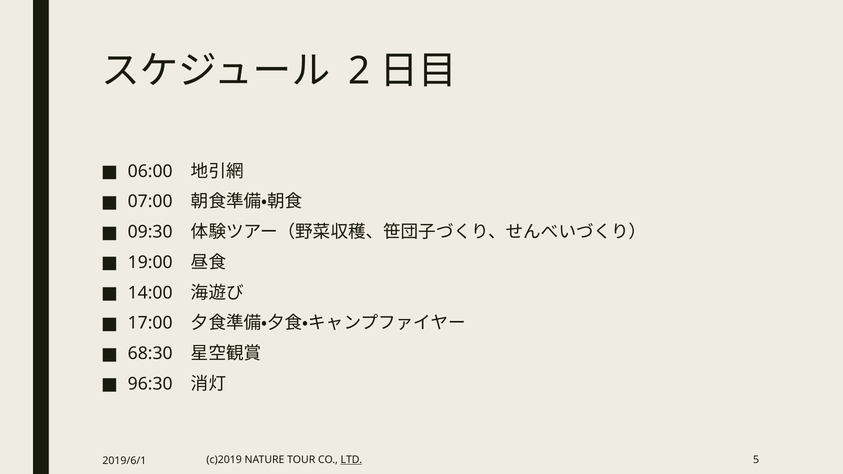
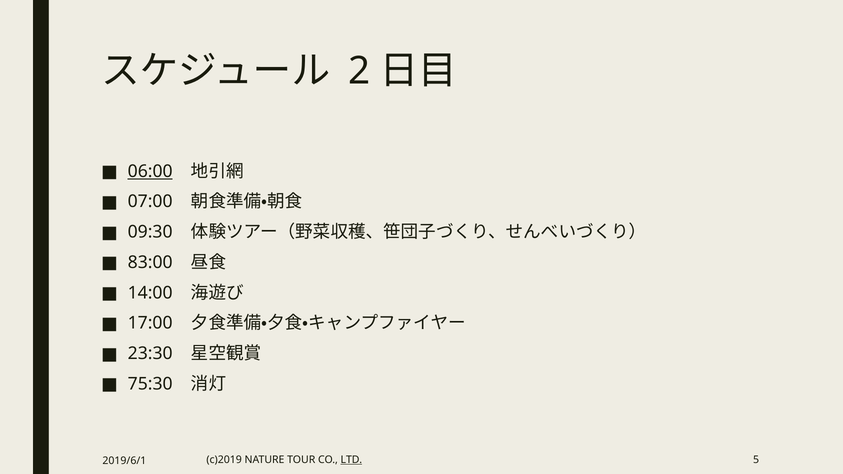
06:00 underline: none -> present
19:00: 19:00 -> 83:00
68:30: 68:30 -> 23:30
96:30: 96:30 -> 75:30
